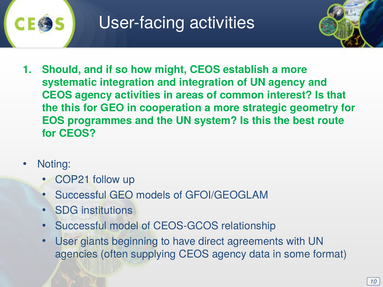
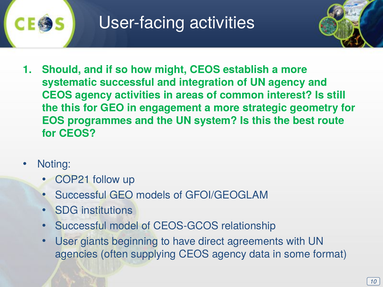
systematic integration: integration -> successful
that: that -> still
cooperation: cooperation -> engagement
